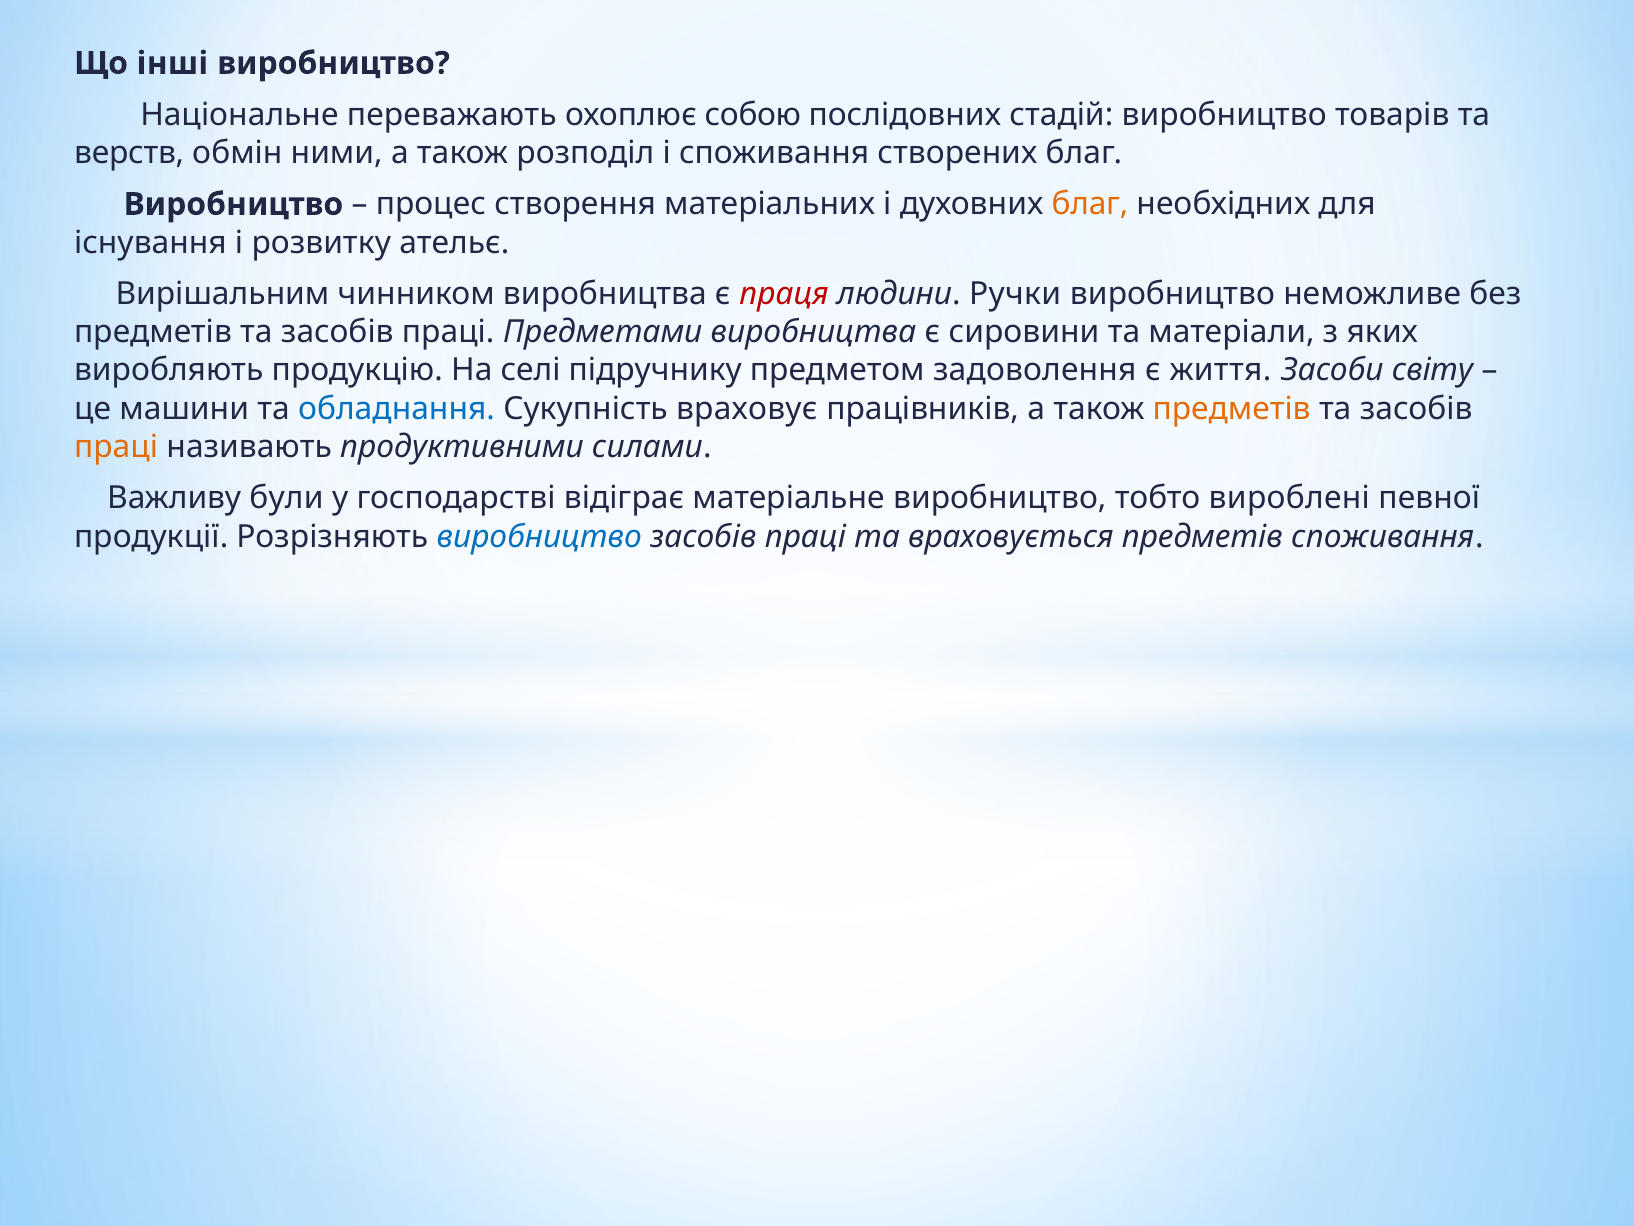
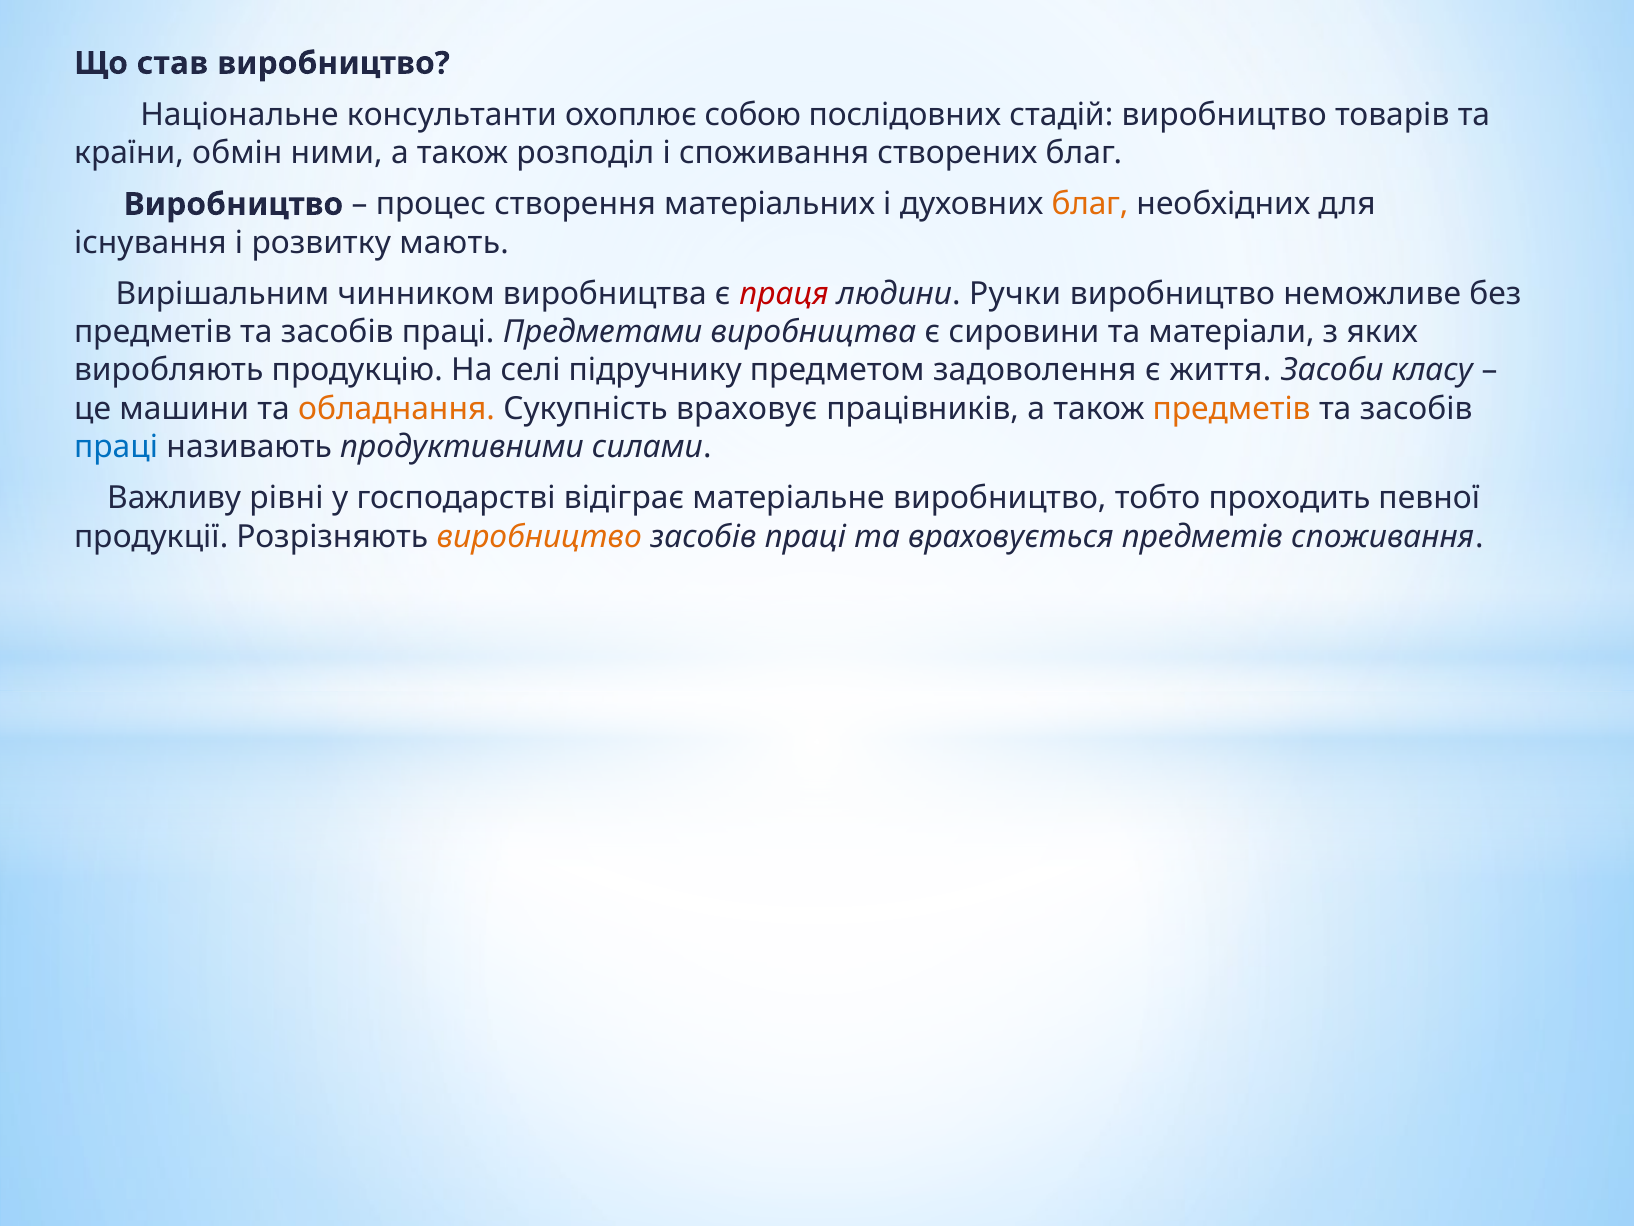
інші: інші -> став
переважають: переважають -> консультанти
верств: верств -> країни
ательє: ательє -> мають
світу: світу -> класу
обладнання colour: blue -> orange
праці at (116, 447) colour: orange -> blue
були: були -> рівні
вироблені: вироблені -> проходить
виробництво at (539, 536) colour: blue -> orange
